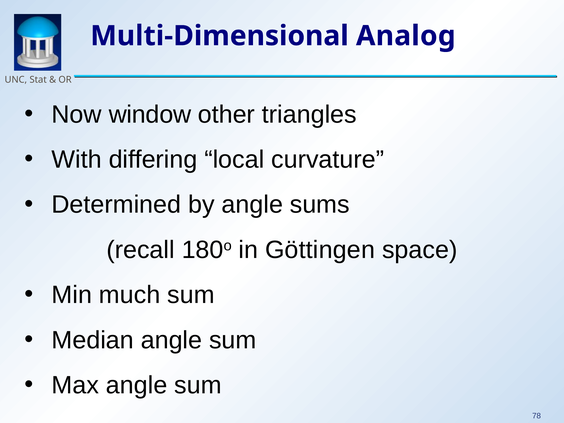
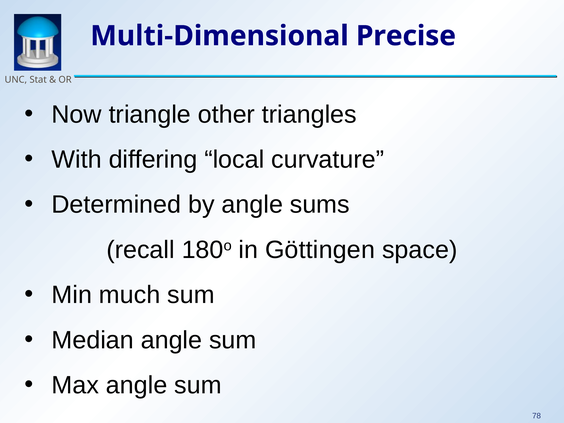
Analog: Analog -> Precise
window: window -> triangle
